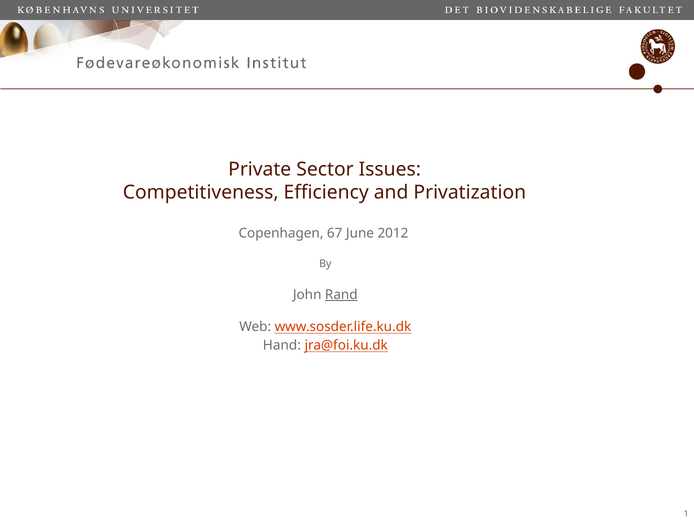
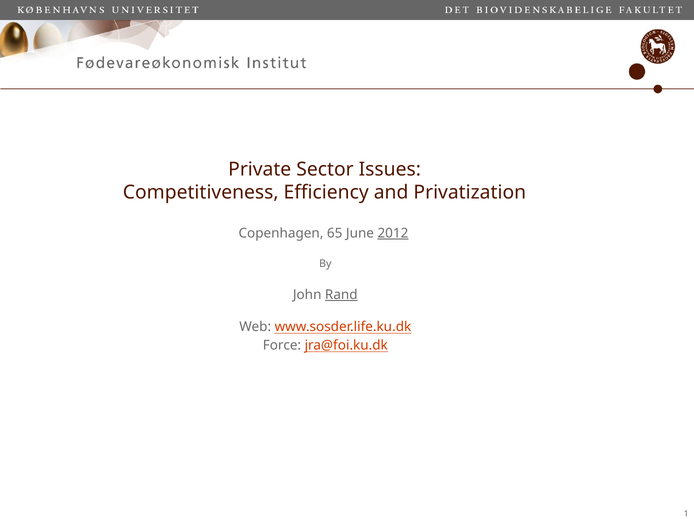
67: 67 -> 65
2012 underline: none -> present
Hand: Hand -> Force
